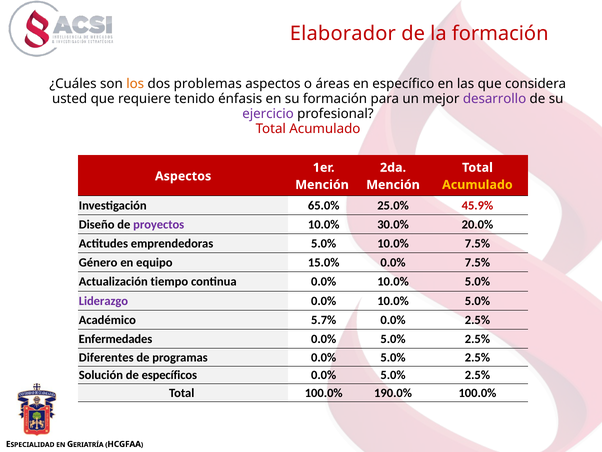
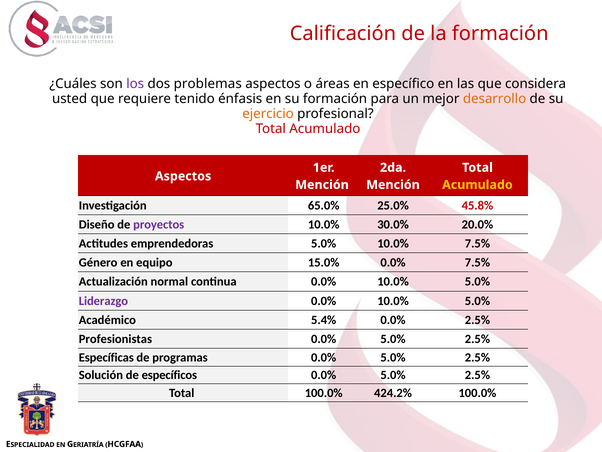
Elaborador: Elaborador -> Calificación
los colour: orange -> purple
desarrollo colour: purple -> orange
ejercicio colour: purple -> orange
45.9%: 45.9% -> 45.8%
tiempo: tiempo -> normal
5.7%: 5.7% -> 5.4%
Enfermedades: Enfermedades -> Profesionistas
Diferentes: Diferentes -> Específicas
190.0%: 190.0% -> 424.2%
